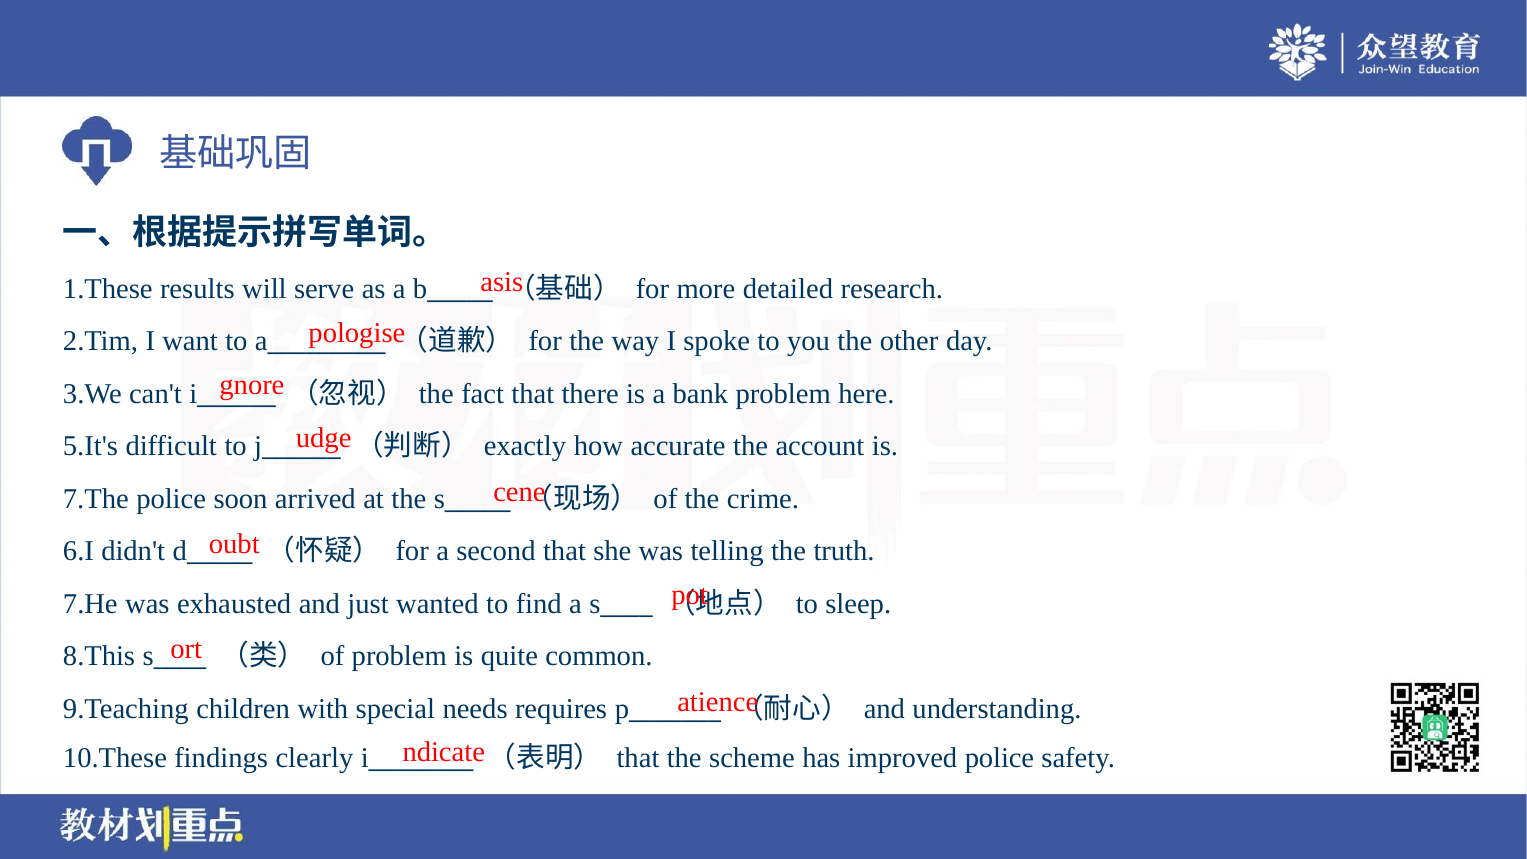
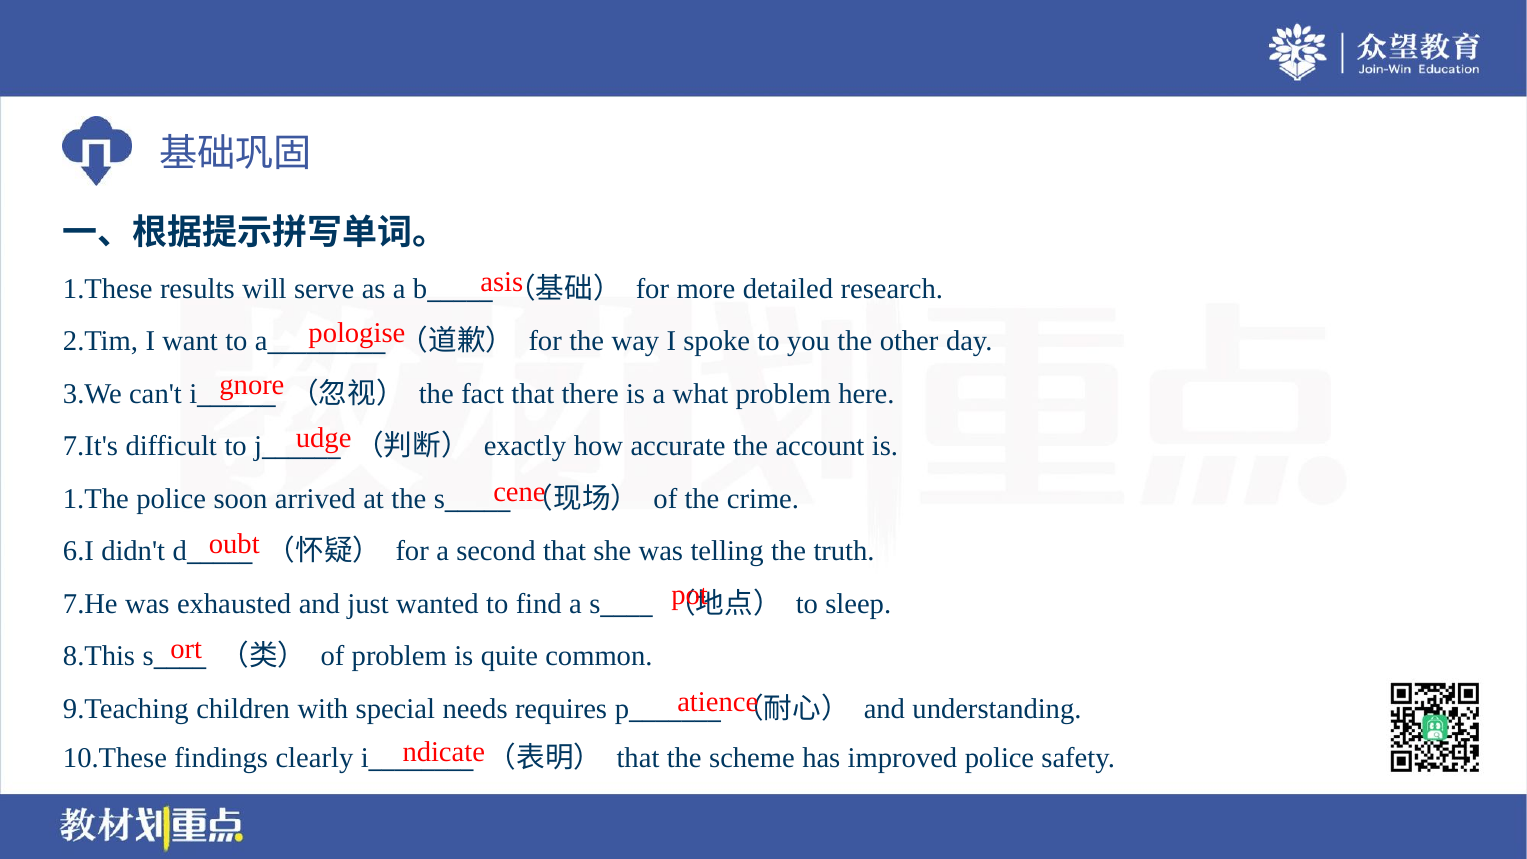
bank: bank -> what
5.It's: 5.It's -> 7.It's
7.The: 7.The -> 1.The
